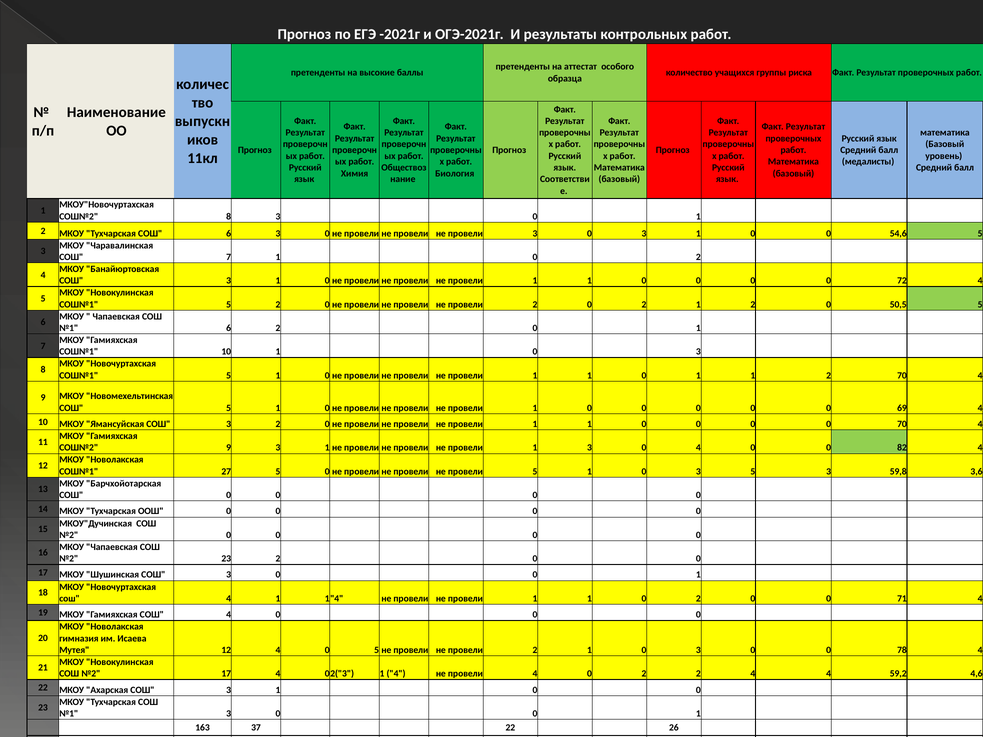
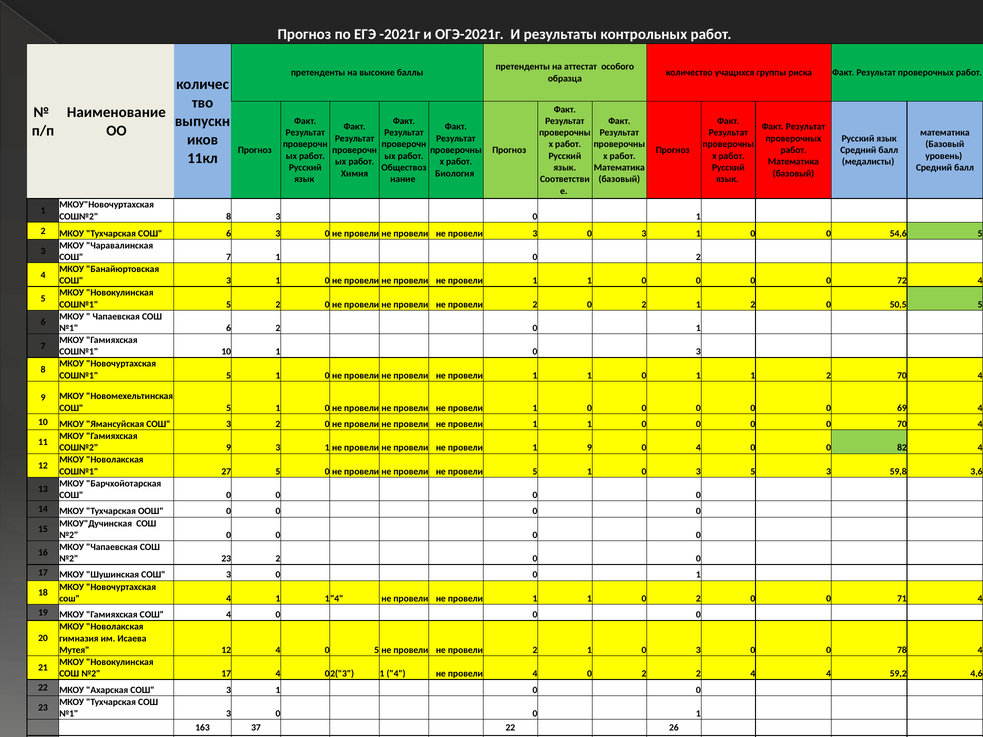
1 3: 3 -> 9
